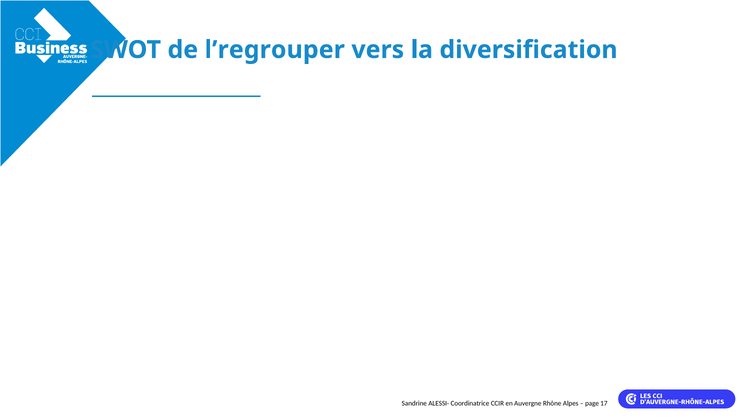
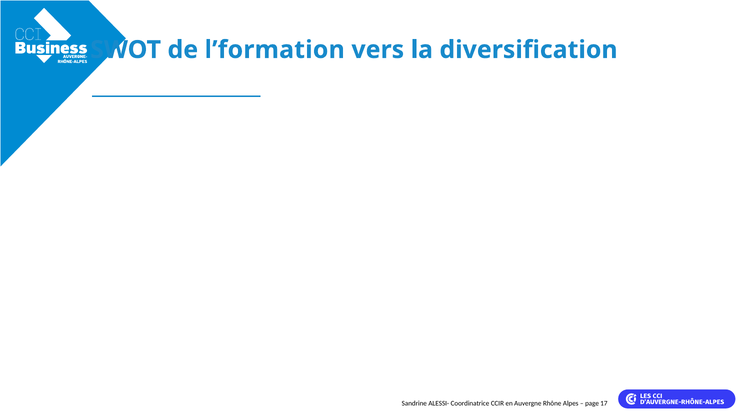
l’regrouper: l’regrouper -> l’formation
